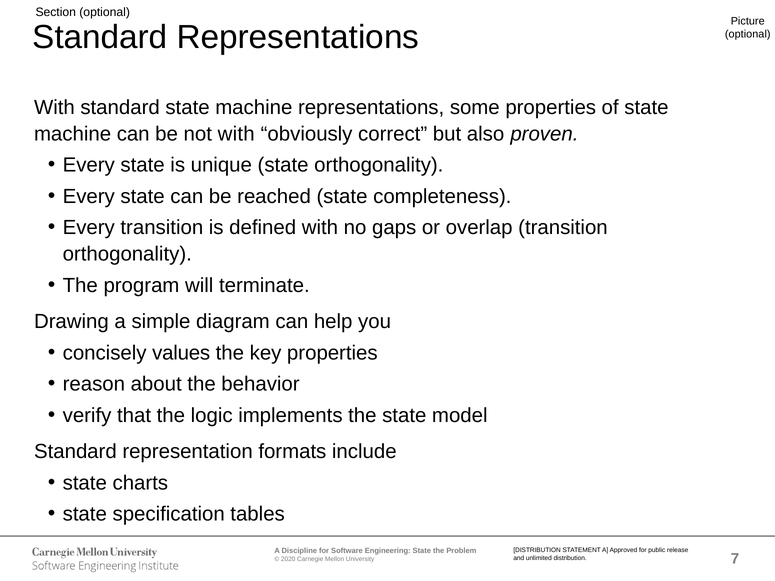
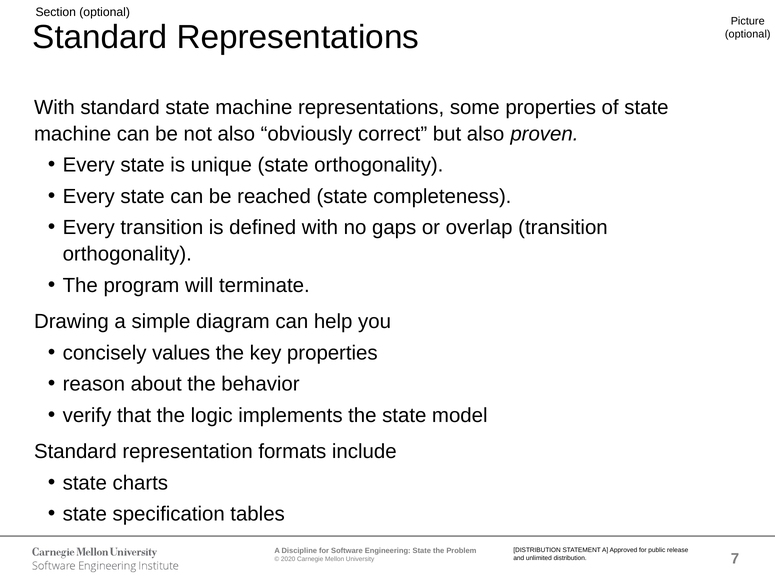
not with: with -> also
